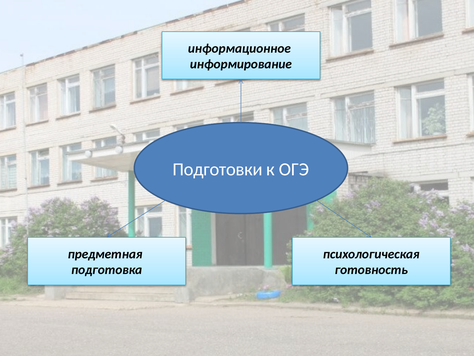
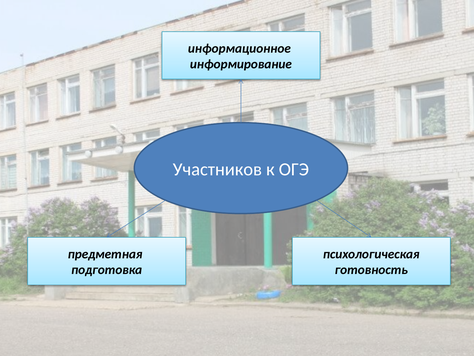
Подготовки: Подготовки -> Участников
